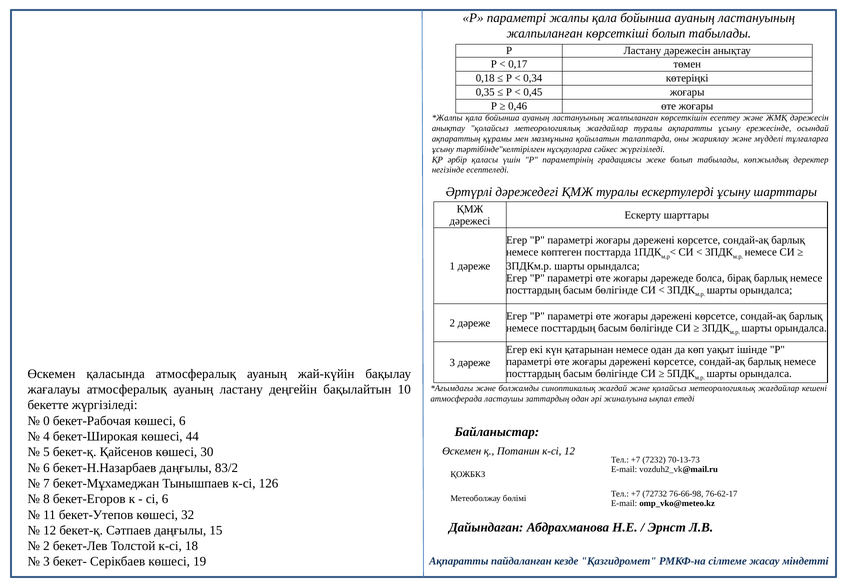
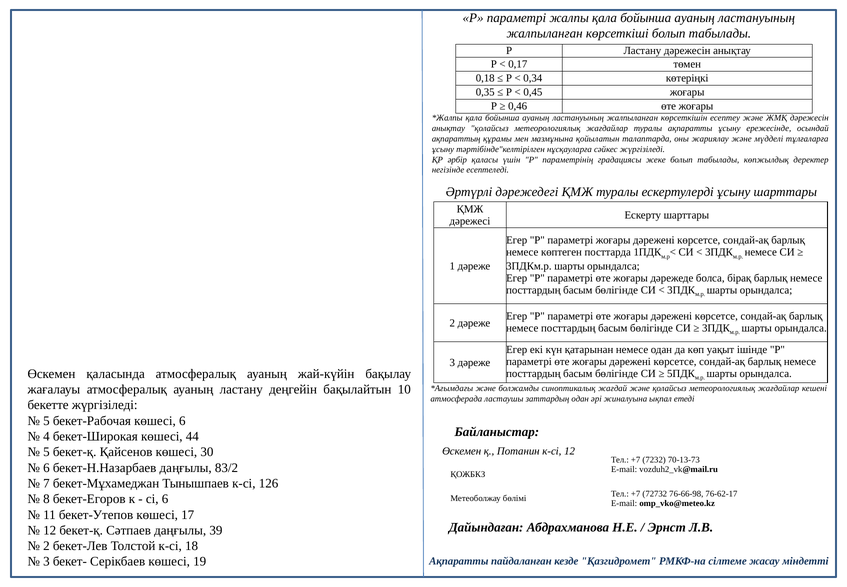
0 at (46, 420): 0 -> 5
32: 32 -> 17
15: 15 -> 39
